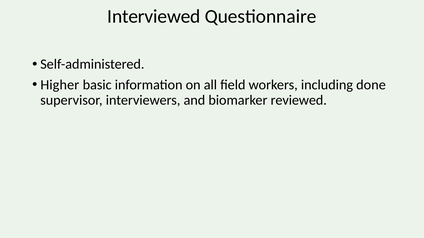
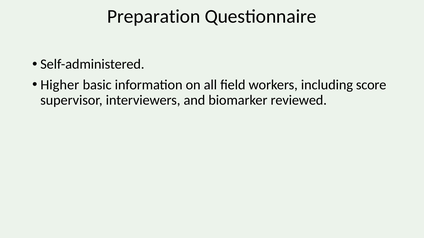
Interviewed: Interviewed -> Preparation
done: done -> score
